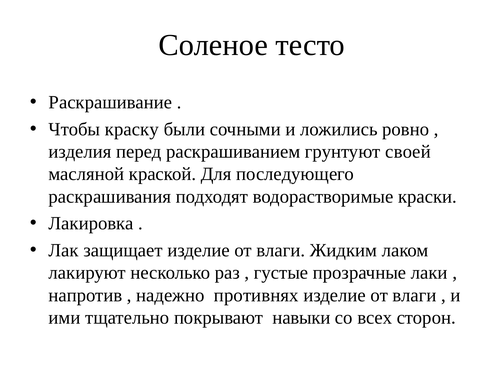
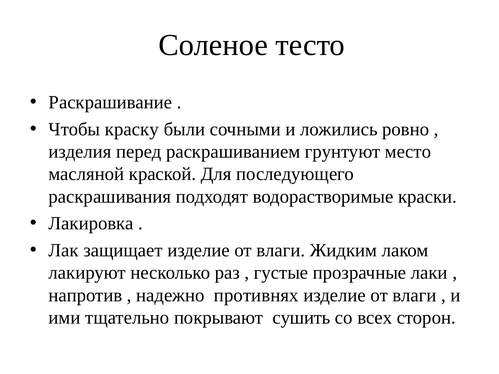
своей: своей -> место
навыки: навыки -> сушить
